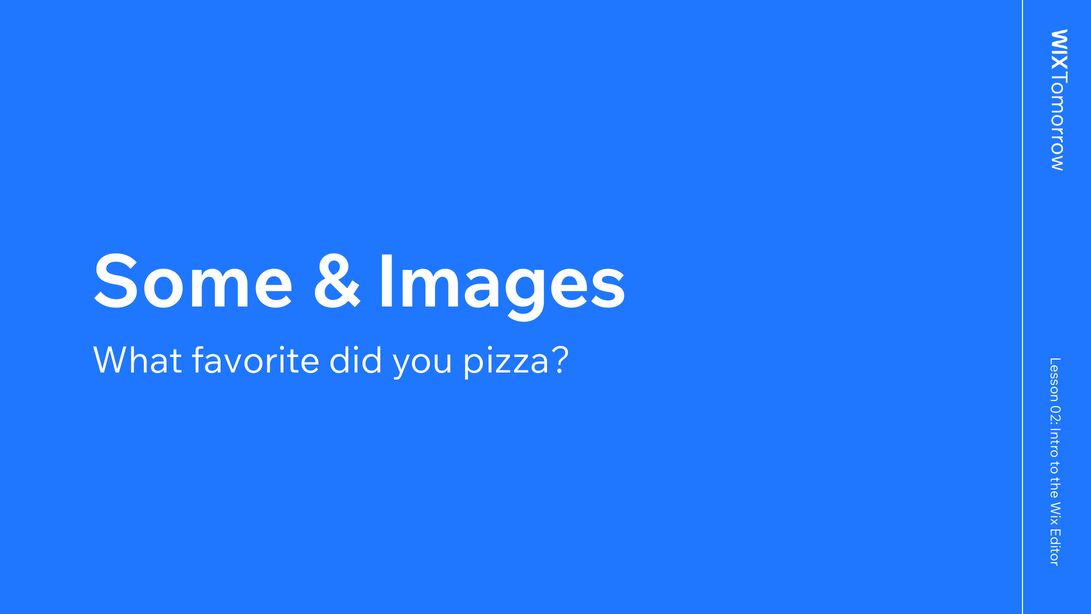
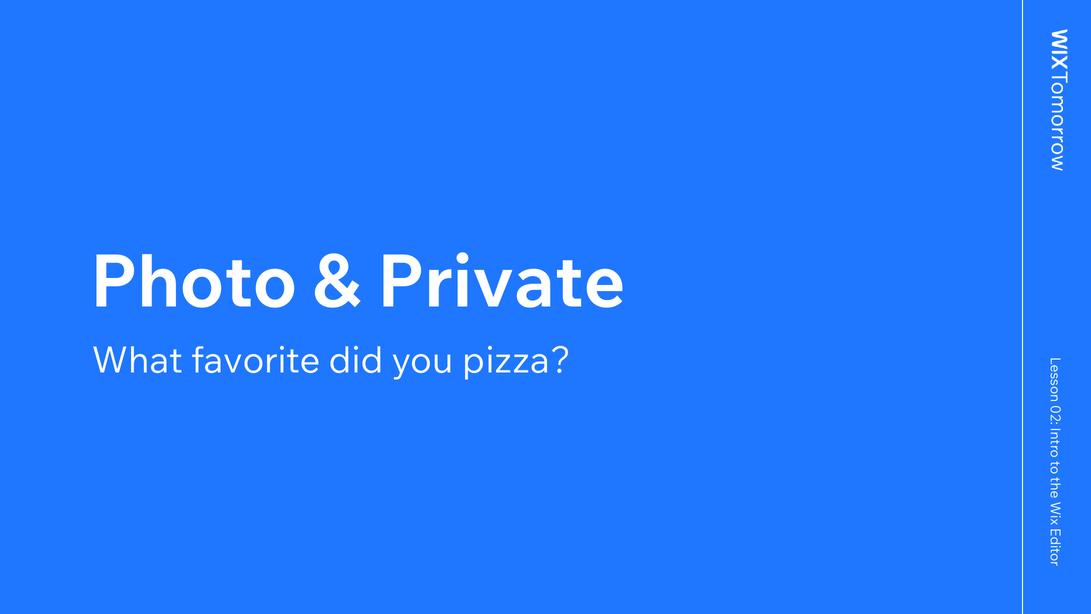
Some: Some -> Photo
Images: Images -> Private
